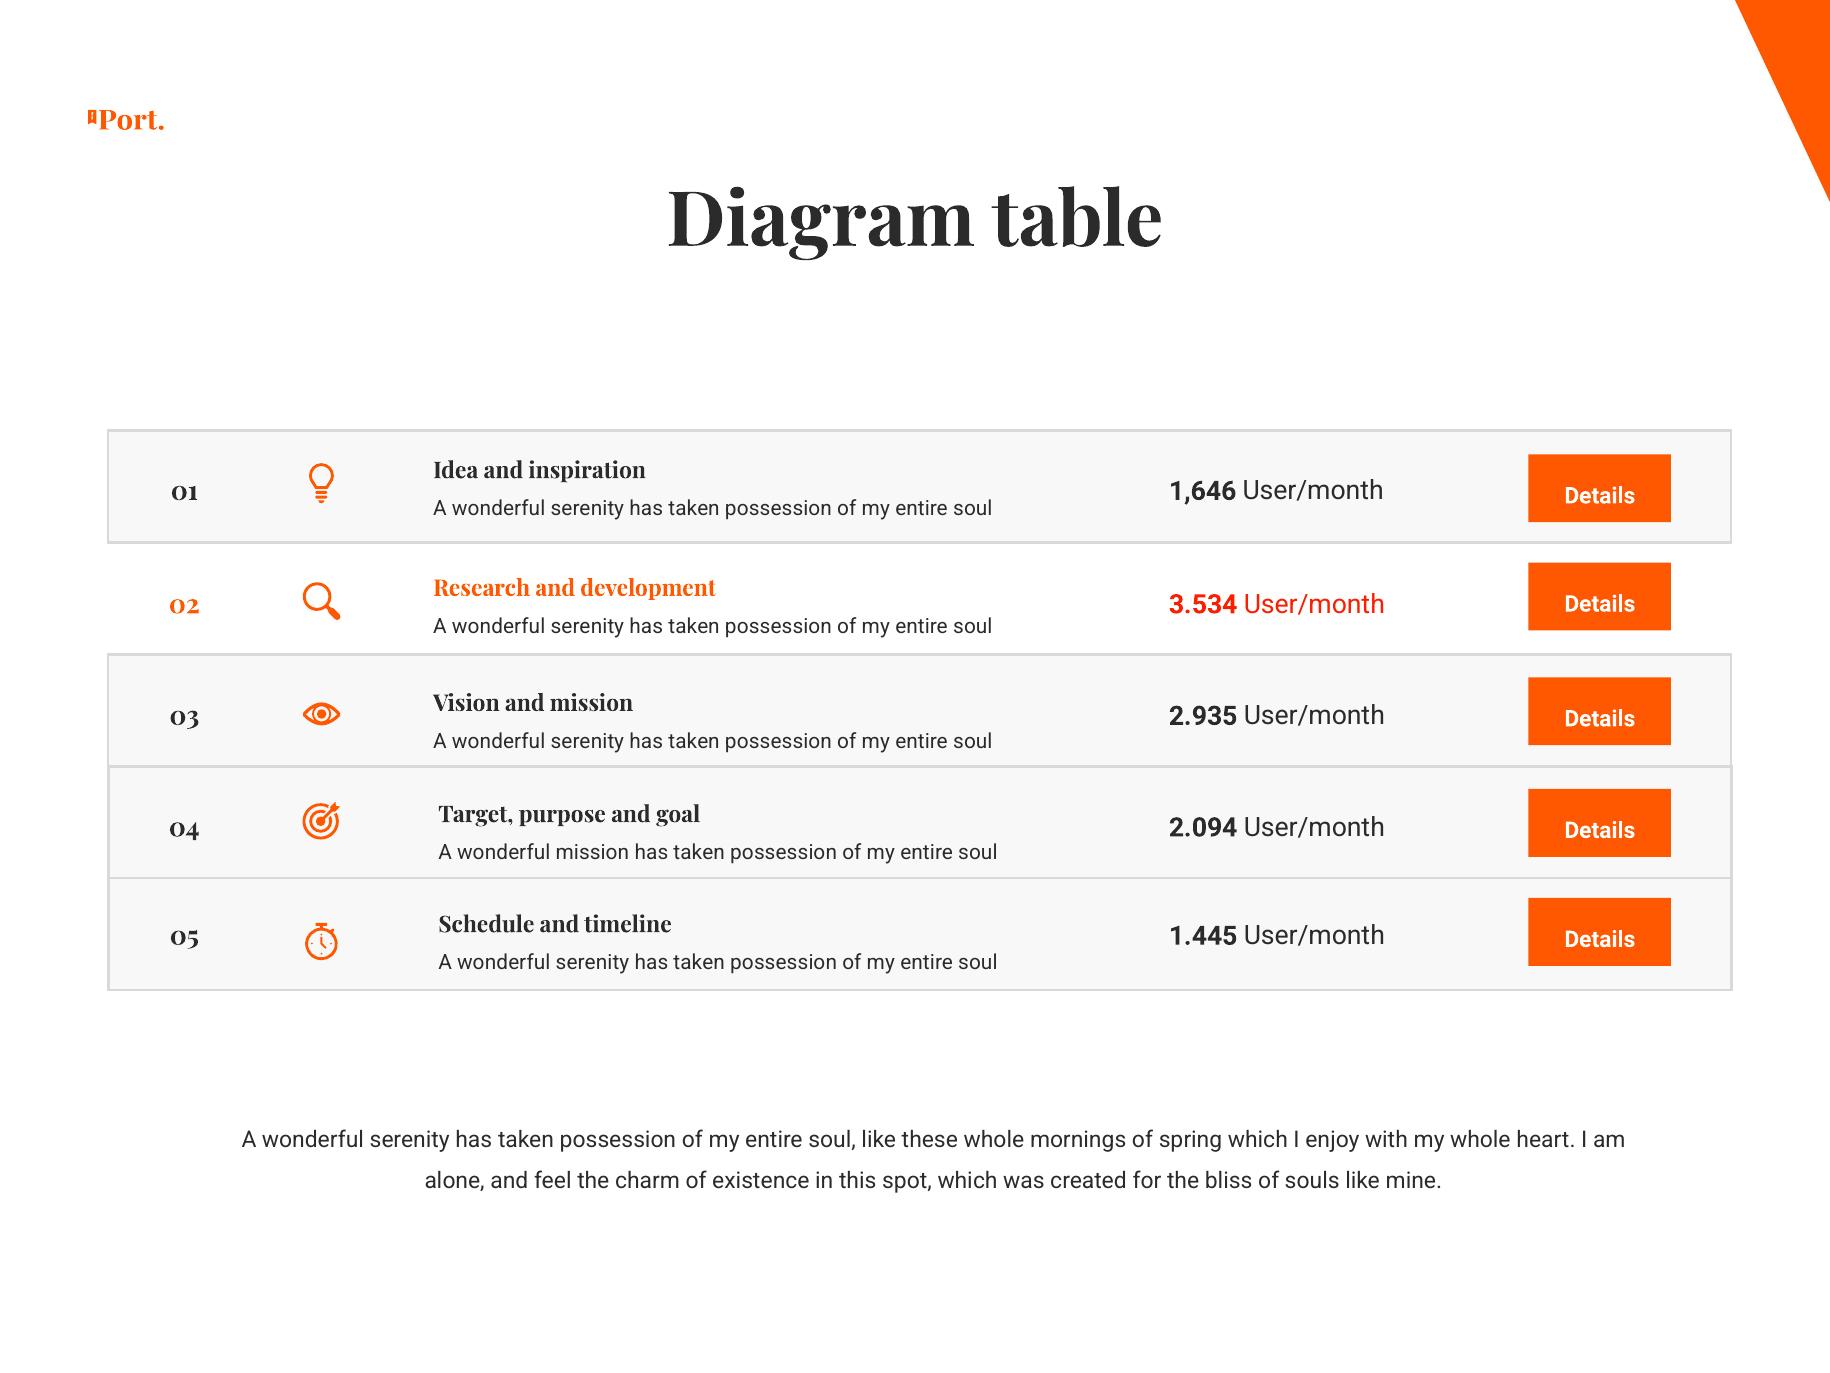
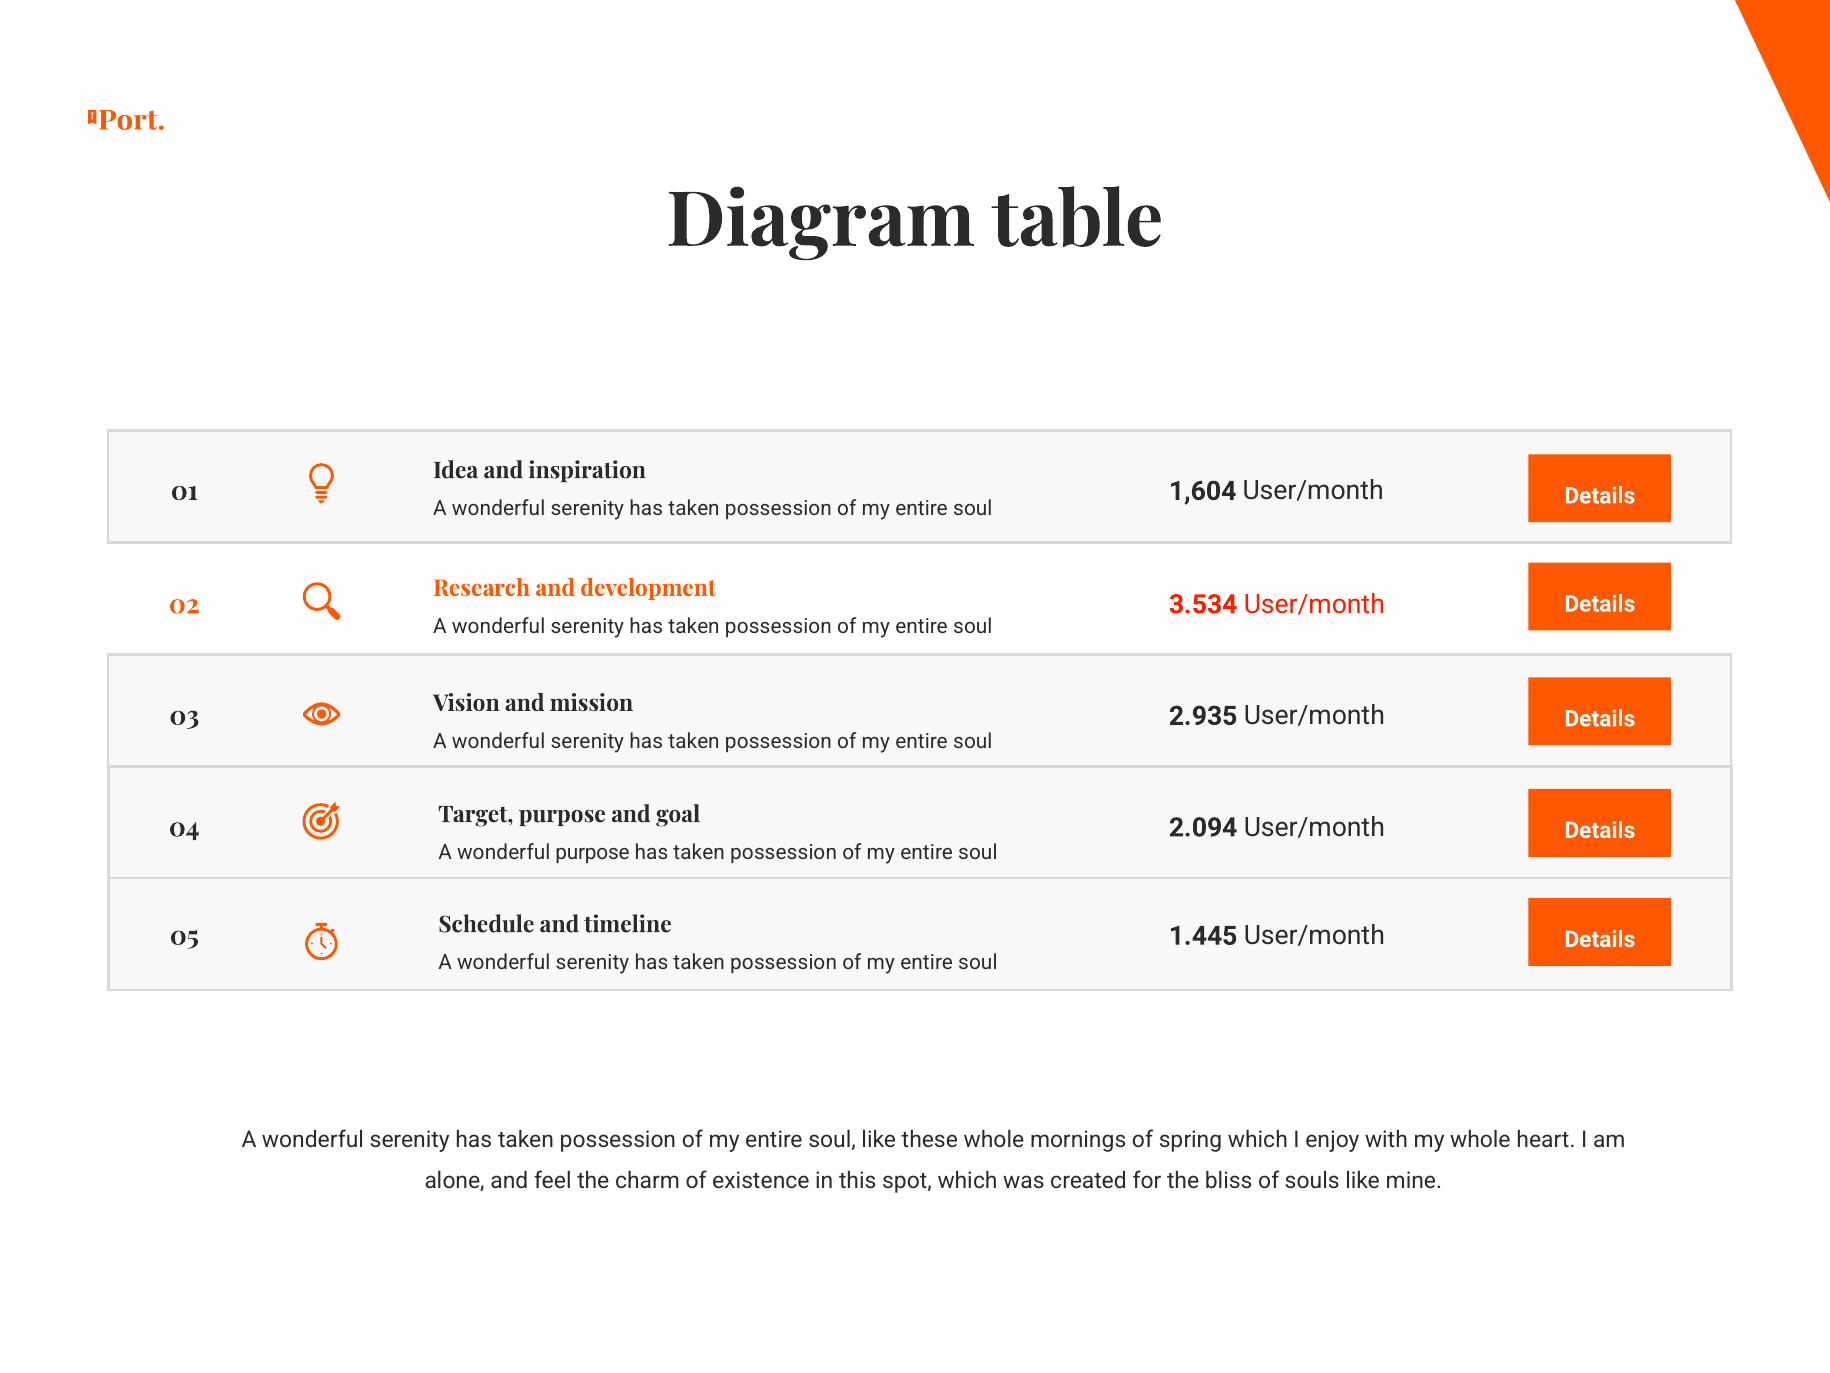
1,646: 1,646 -> 1,604
wonderful mission: mission -> purpose
